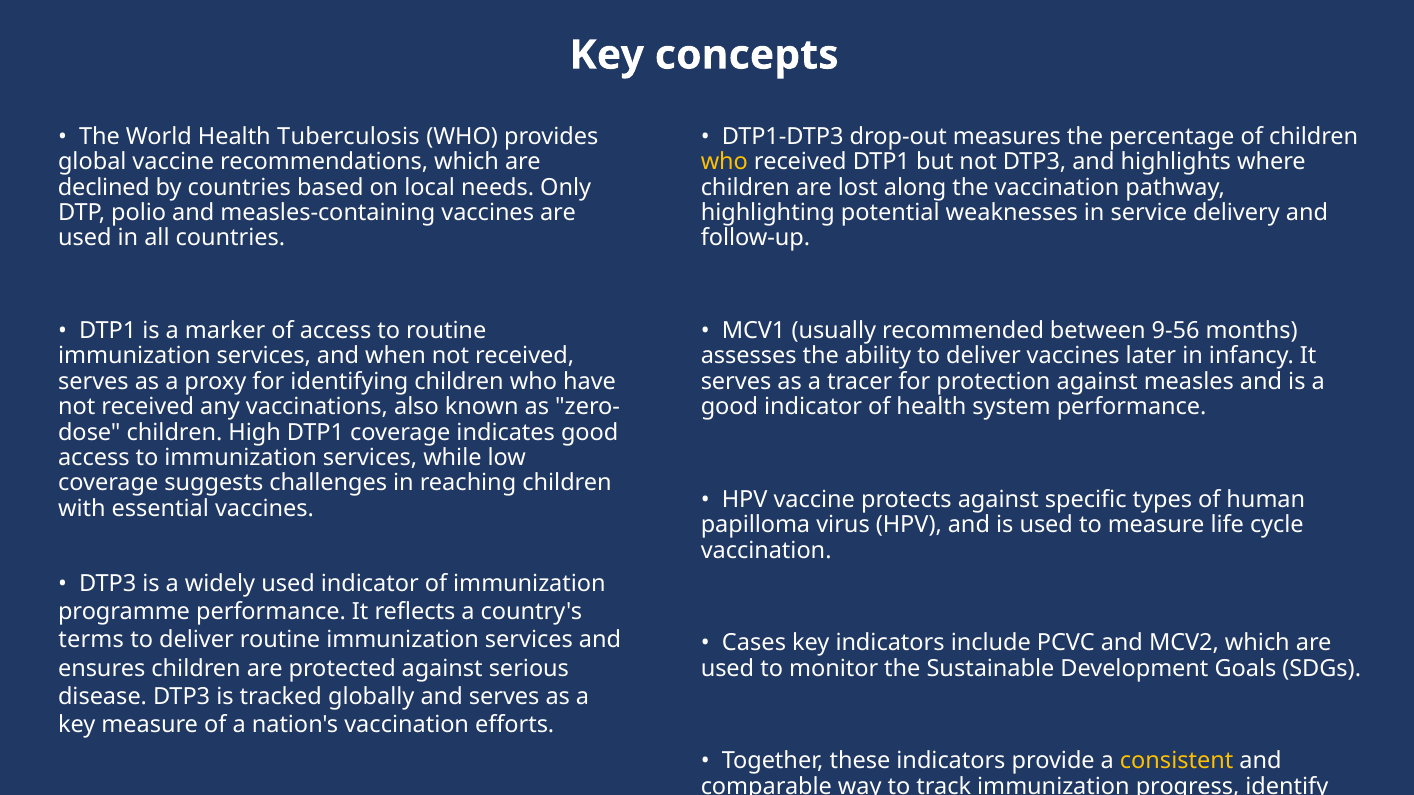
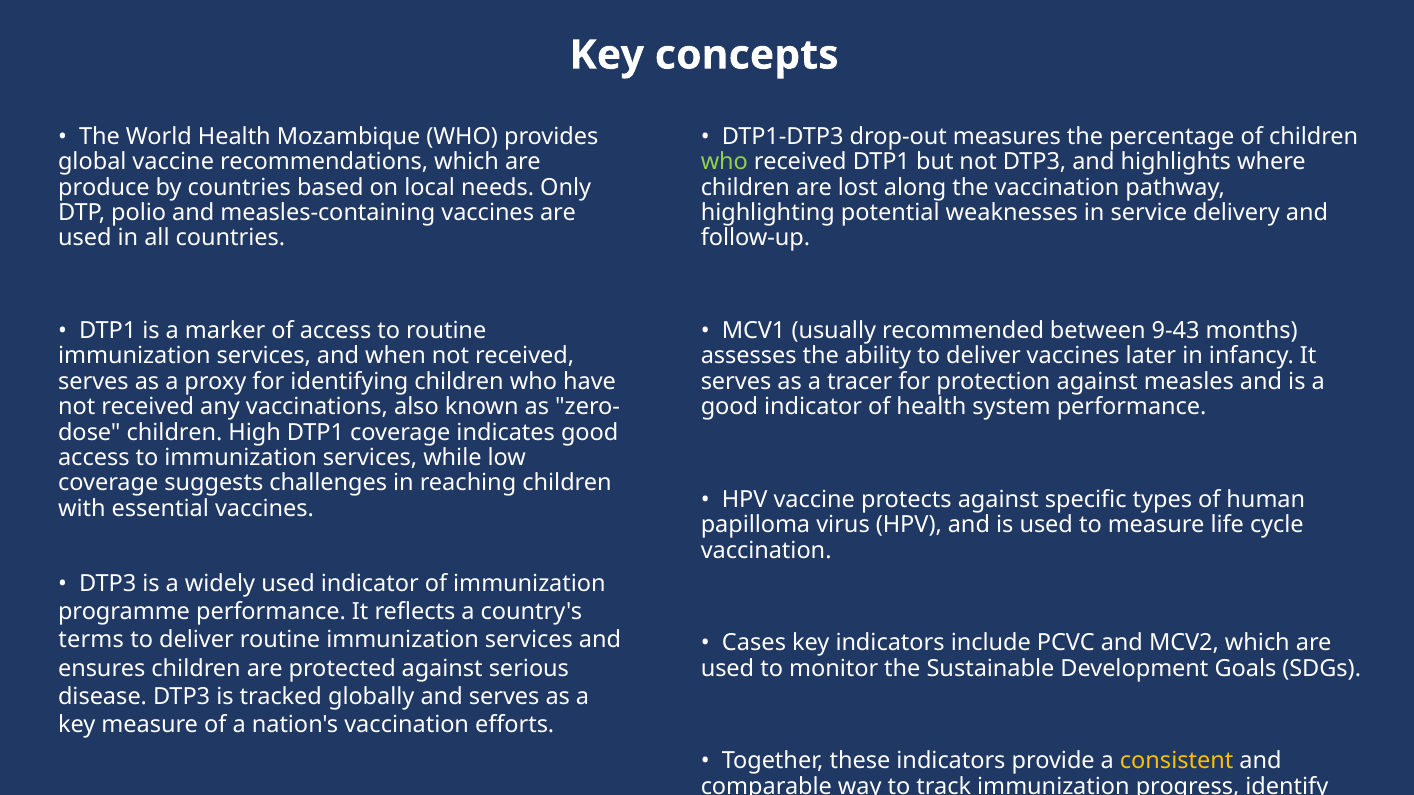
Tuberculosis: Tuberculosis -> Mozambique
who at (724, 162) colour: yellow -> light green
declined: declined -> produce
9-56: 9-56 -> 9-43
